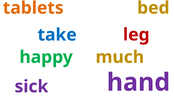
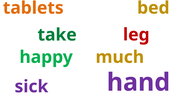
take colour: blue -> green
